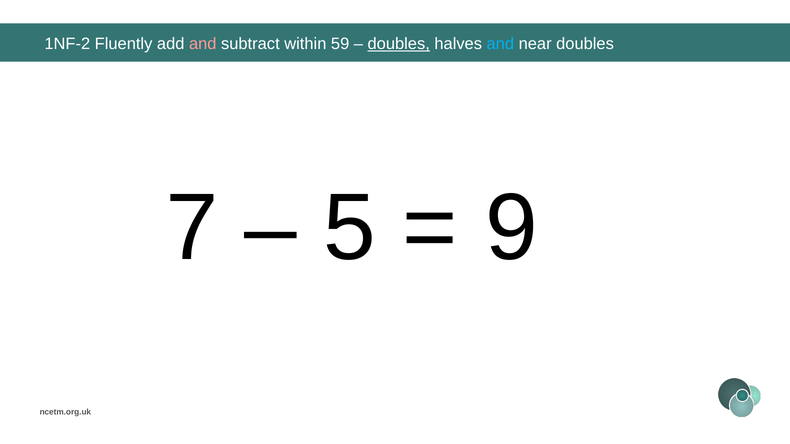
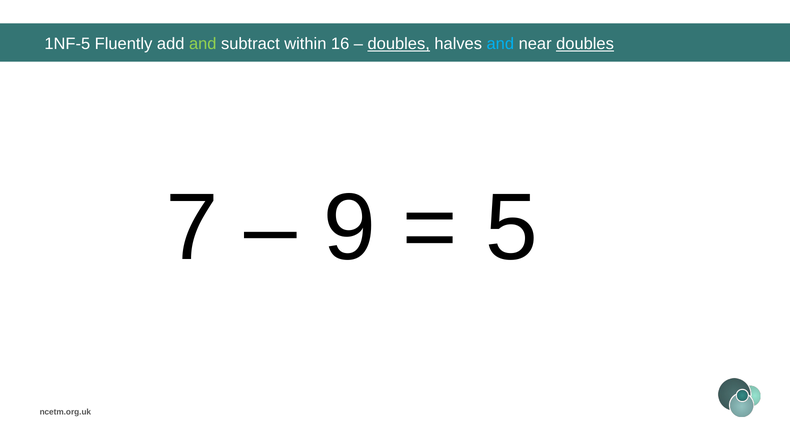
1NF-2: 1NF-2 -> 1NF-5
and at (203, 44) colour: pink -> light green
59: 59 -> 16
doubles at (585, 44) underline: none -> present
5: 5 -> 9
9: 9 -> 5
